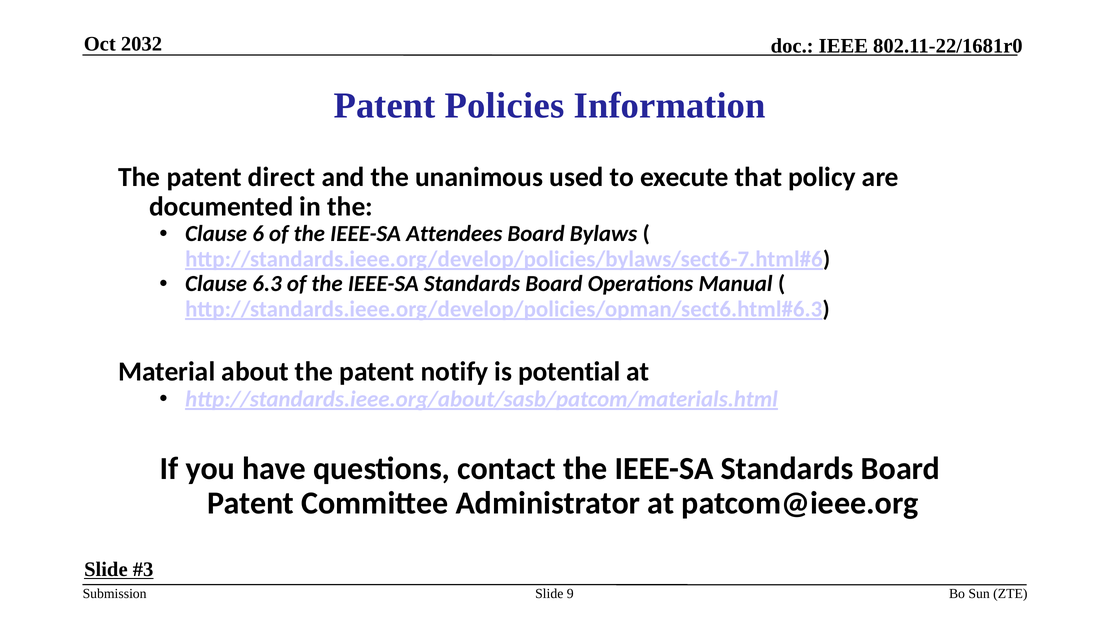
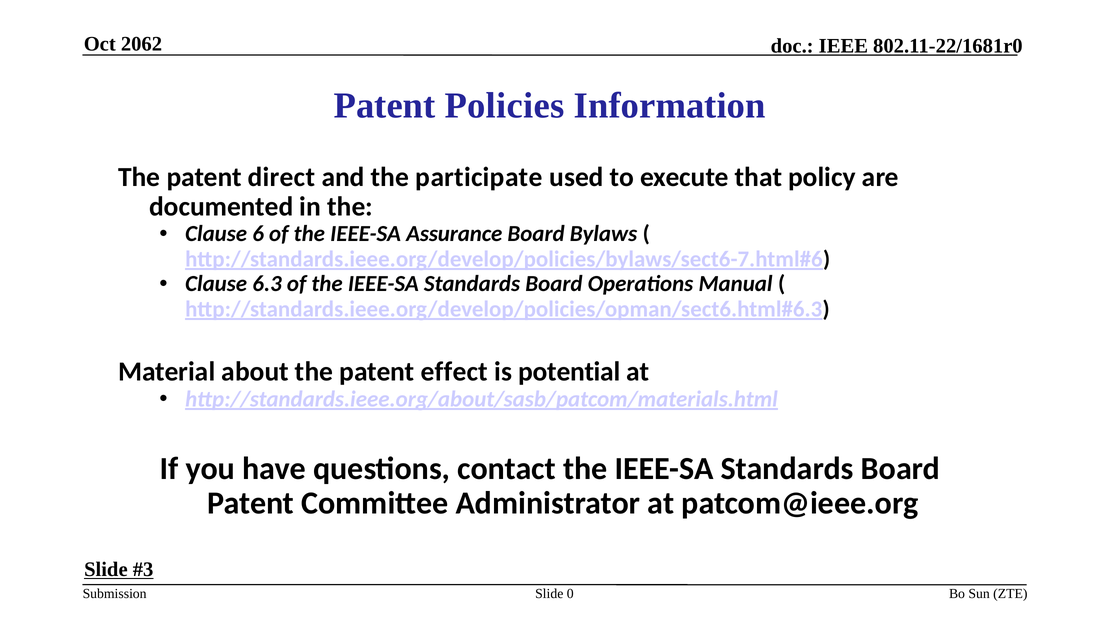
2032: 2032 -> 2062
unanimous: unanimous -> participate
Attendees: Attendees -> Assurance
notify: notify -> effect
9: 9 -> 0
